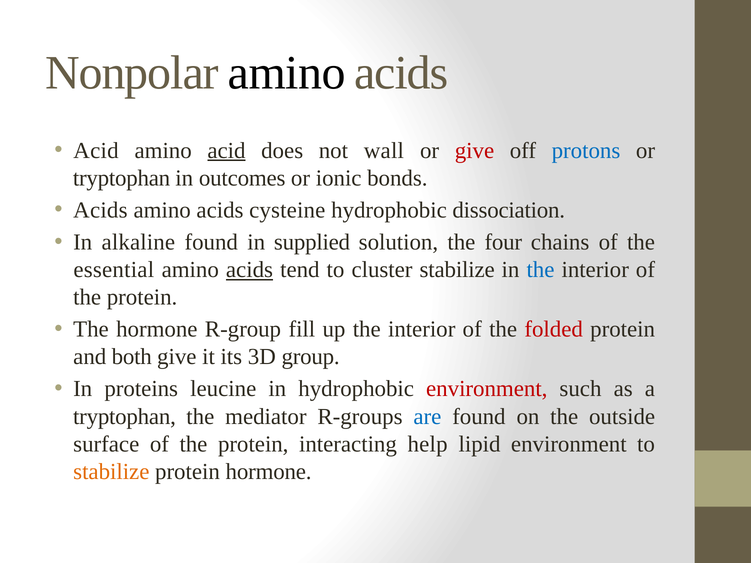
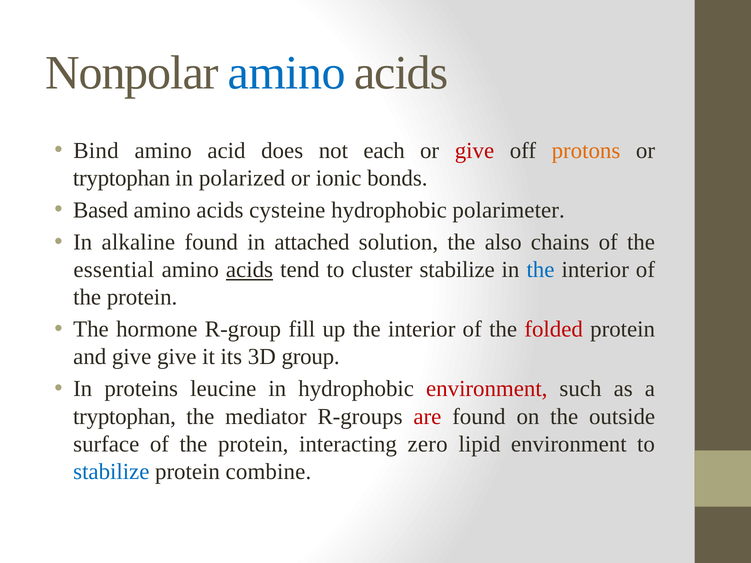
amino at (287, 73) colour: black -> blue
Acid at (96, 151): Acid -> Bind
acid at (226, 151) underline: present -> none
wall: wall -> each
protons colour: blue -> orange
outcomes: outcomes -> polarized
Acids at (100, 210): Acids -> Based
dissociation: dissociation -> polarimeter
supplied: supplied -> attached
four: four -> also
and both: both -> give
are colour: blue -> red
help: help -> zero
stabilize at (111, 472) colour: orange -> blue
protein hormone: hormone -> combine
